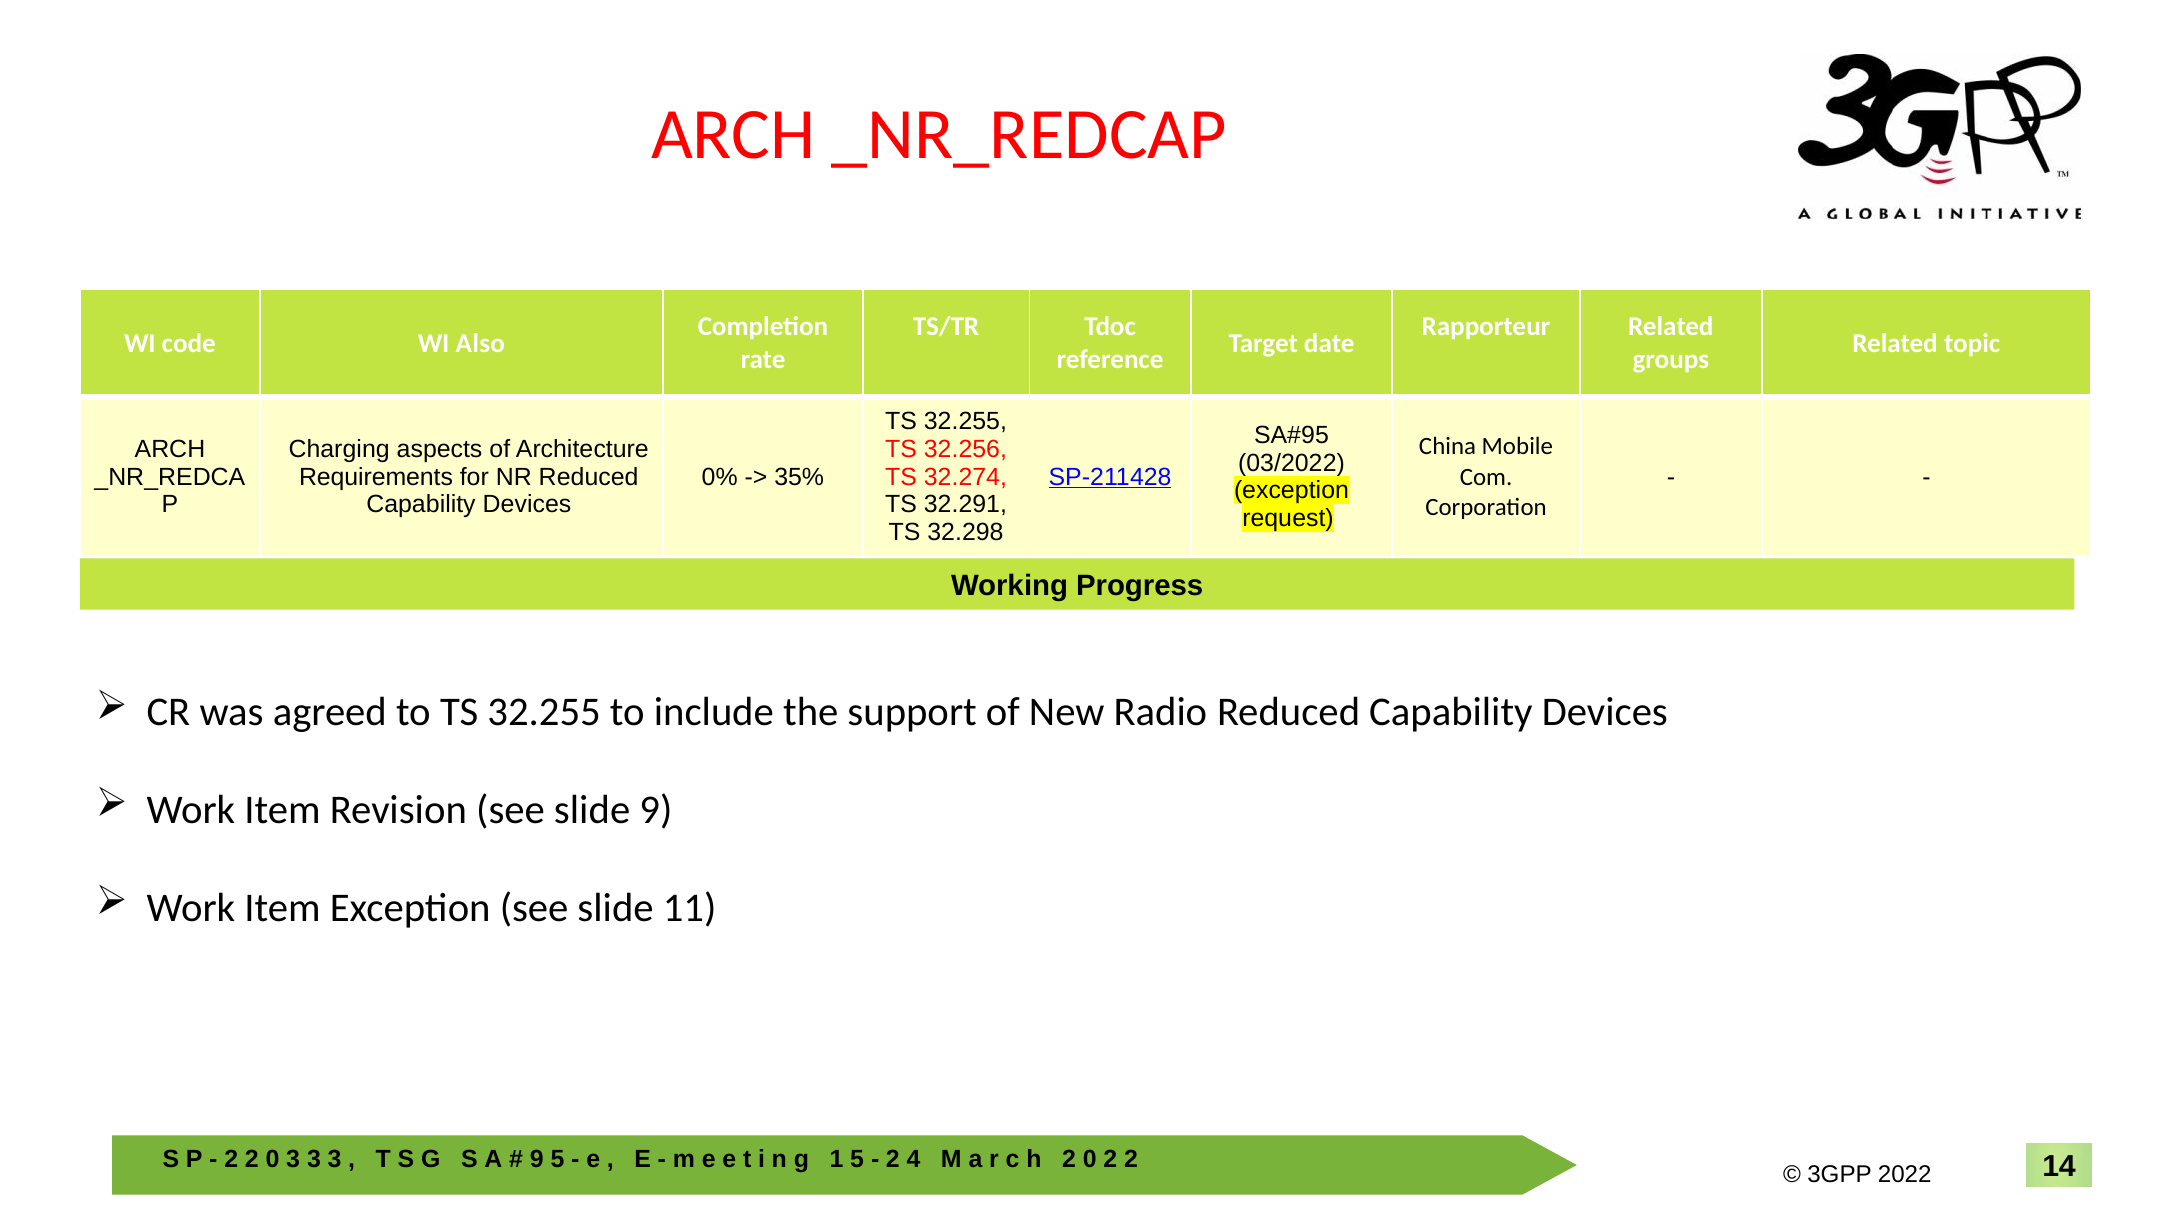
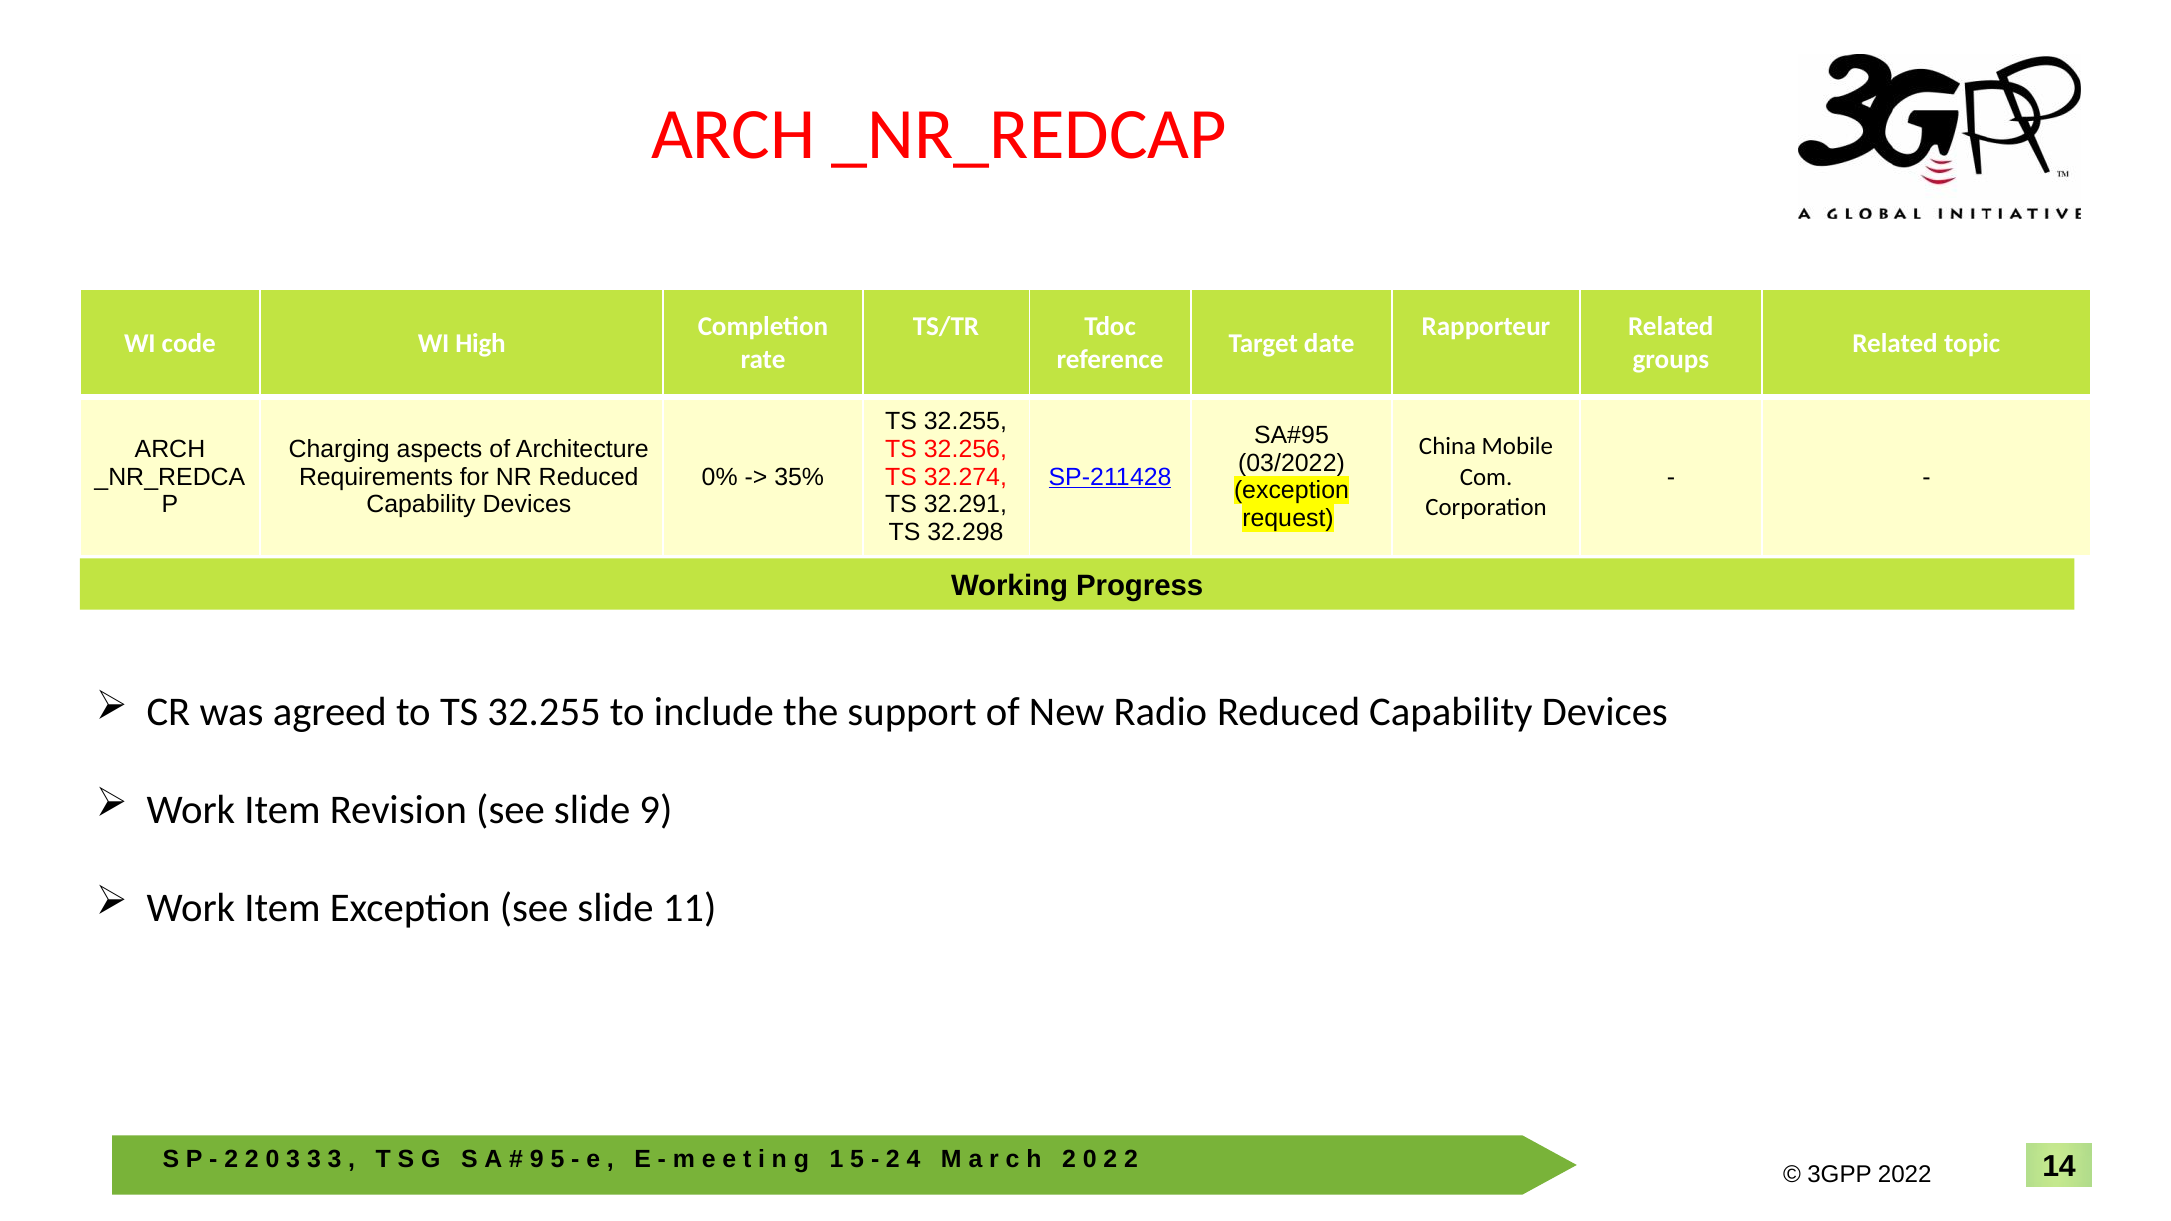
Also: Also -> High
